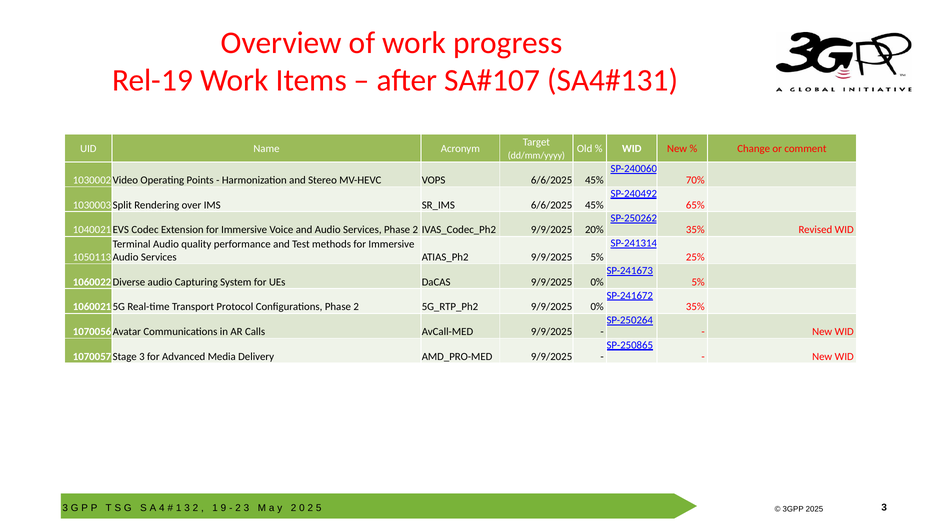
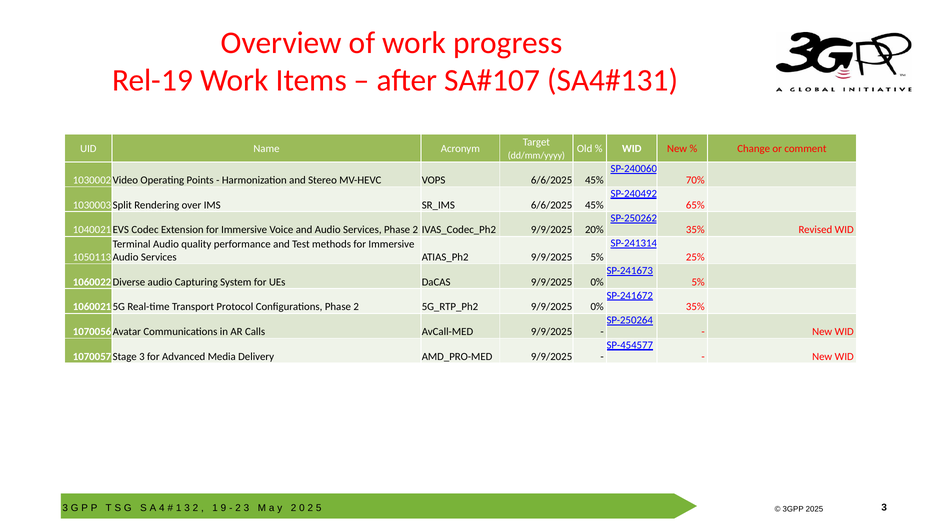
SP-250865: SP-250865 -> SP-454577
